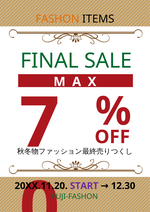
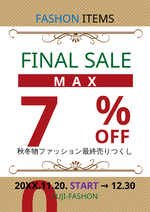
FASHON colour: orange -> blue
